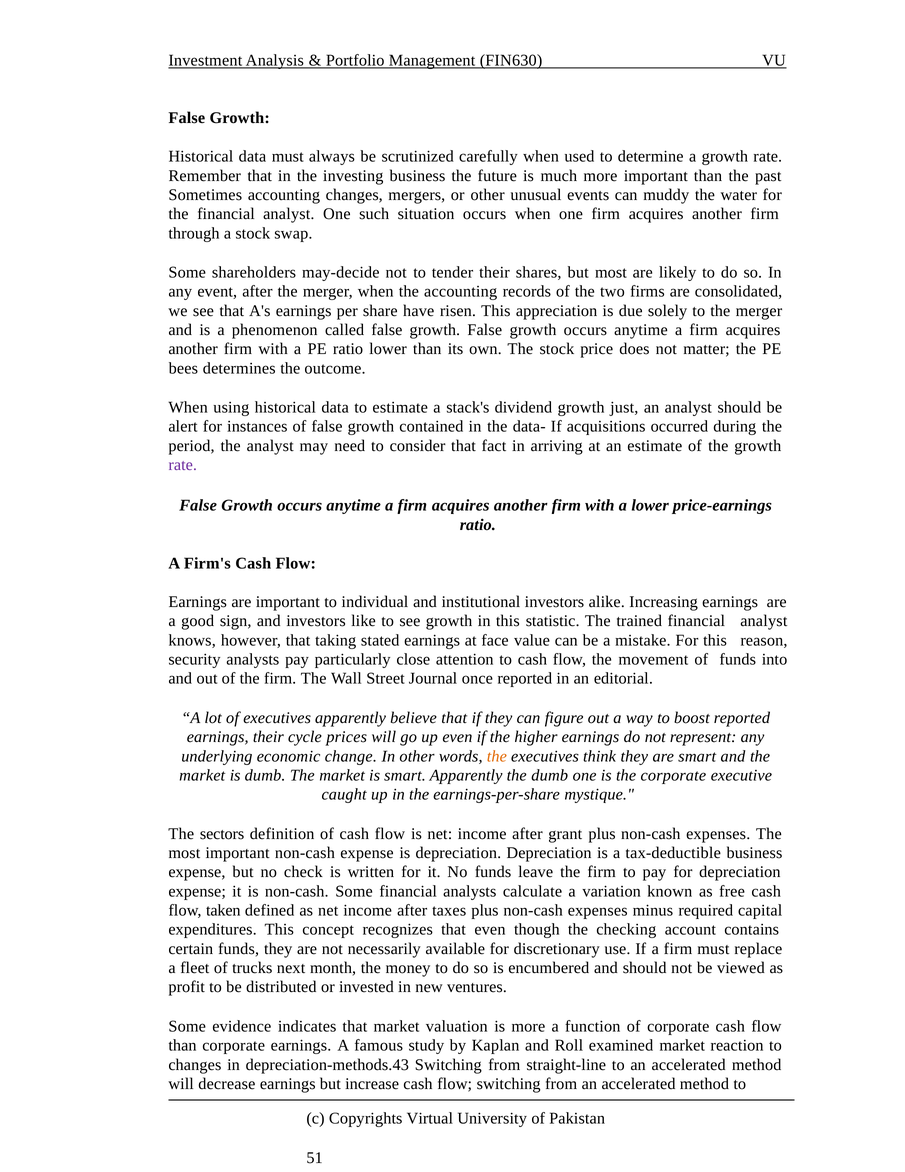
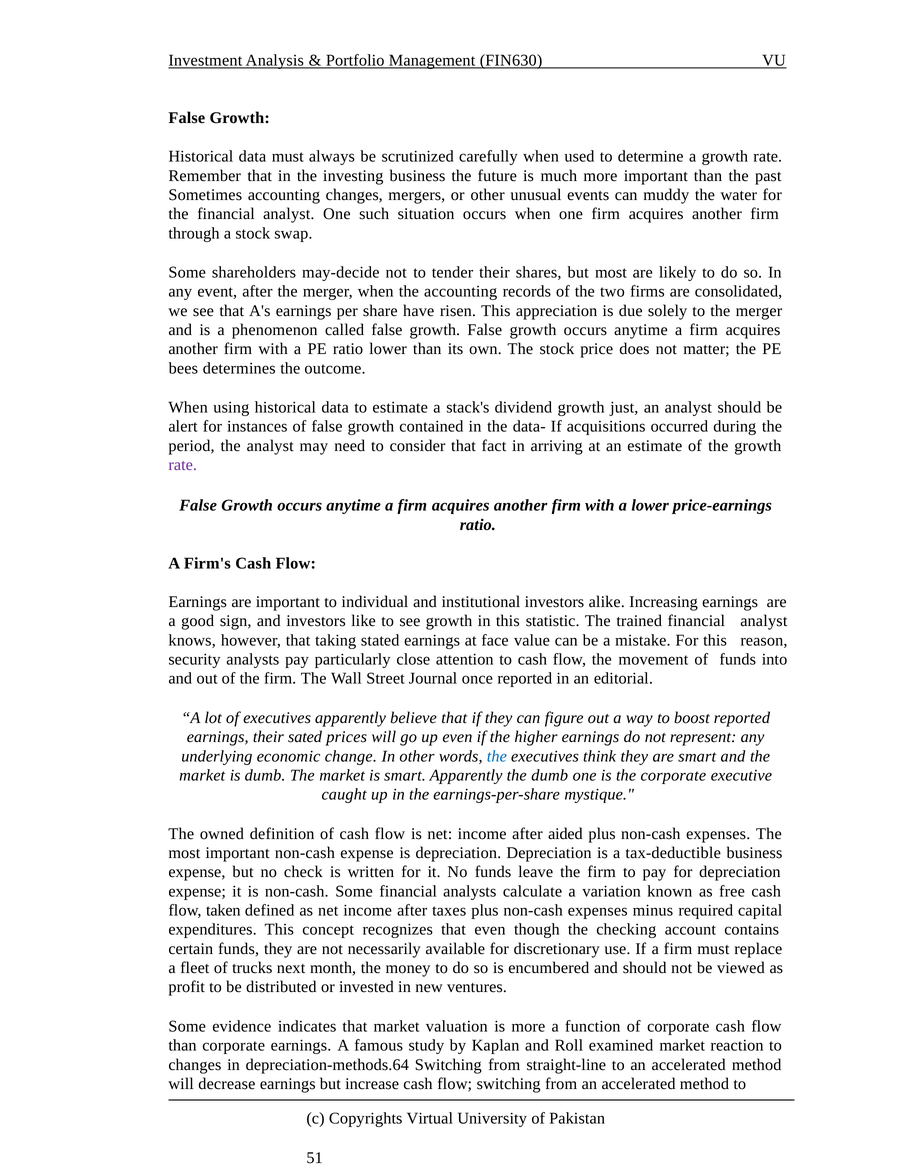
cycle: cycle -> sated
the at (497, 756) colour: orange -> blue
sectors: sectors -> owned
grant: grant -> aided
depreciation-methods.43: depreciation-methods.43 -> depreciation-methods.64
